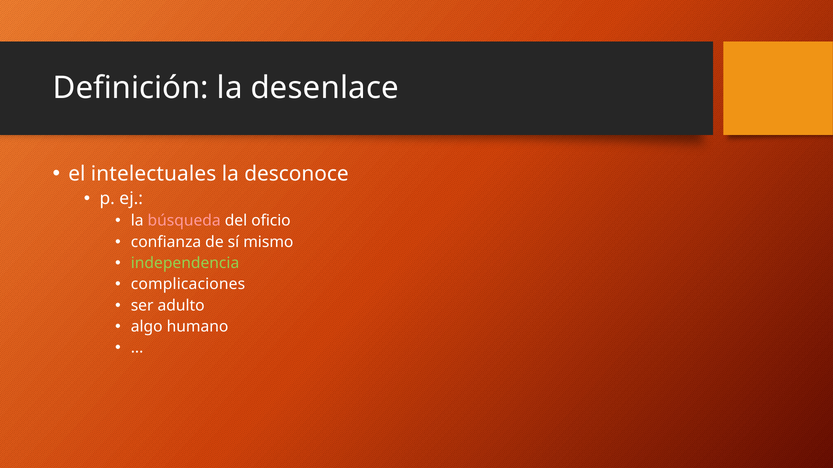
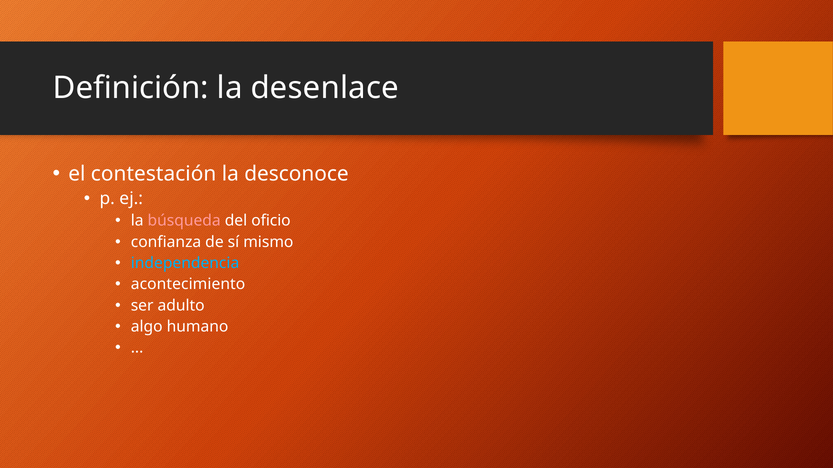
intelectuales: intelectuales -> contestación
independencia colour: light green -> light blue
complicaciones: complicaciones -> acontecimiento
